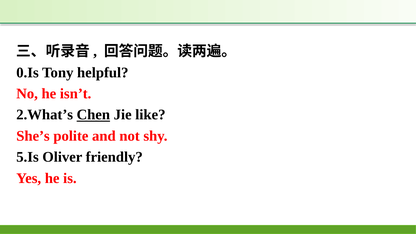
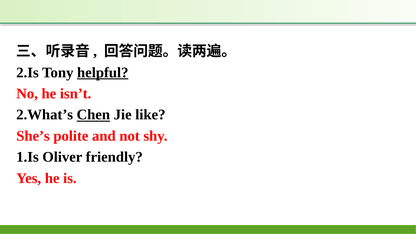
0.Is: 0.Is -> 2.Is
helpful underline: none -> present
5.Is: 5.Is -> 1.Is
